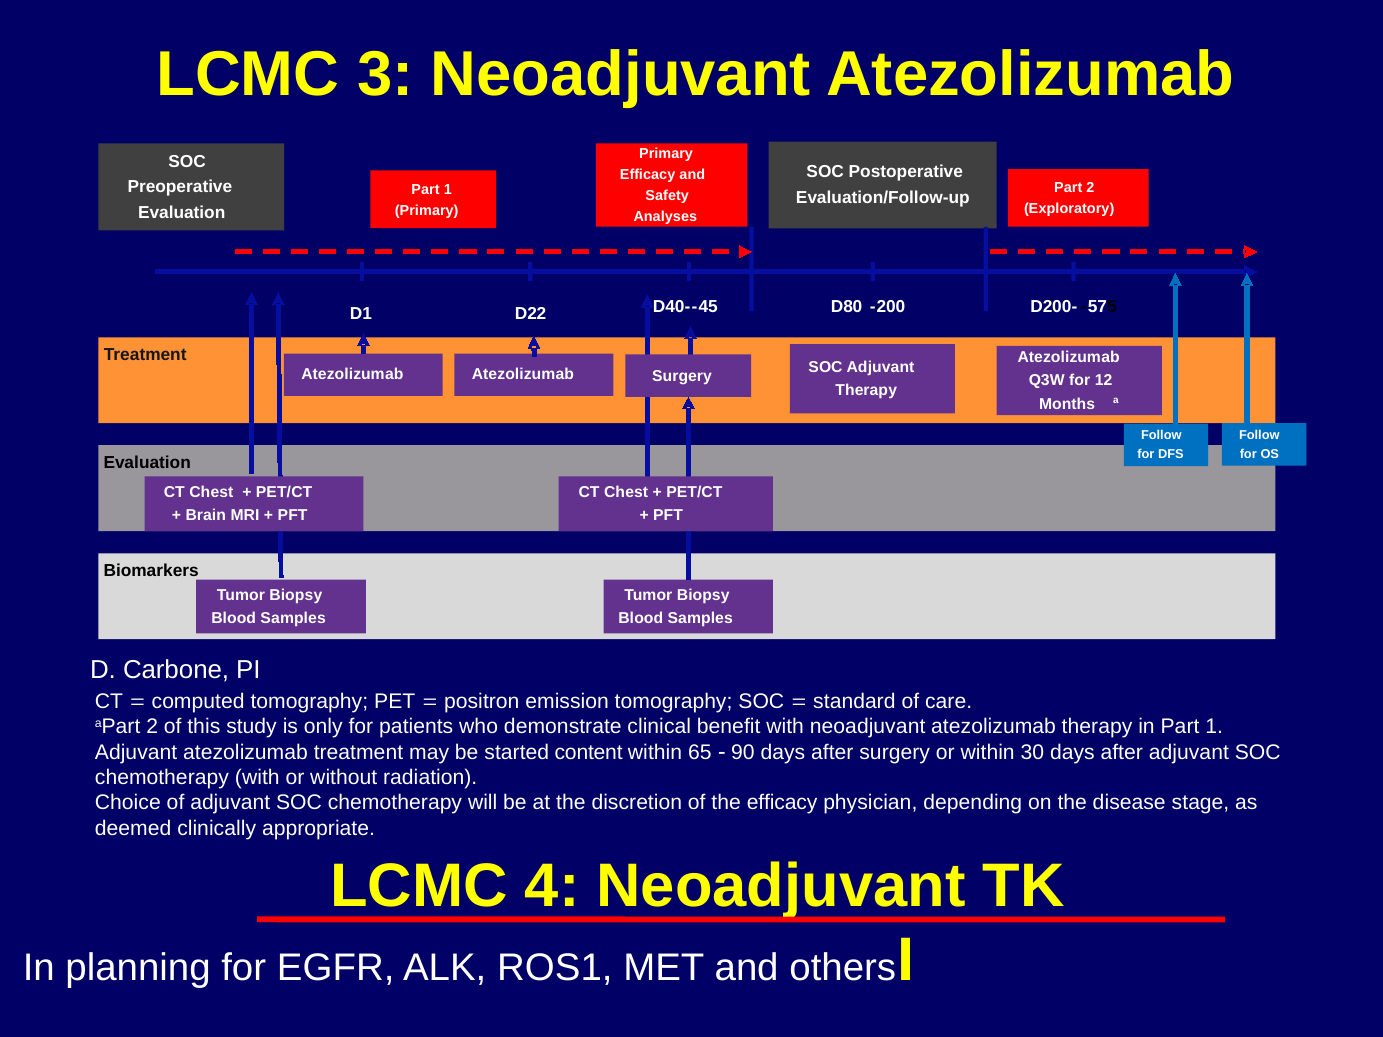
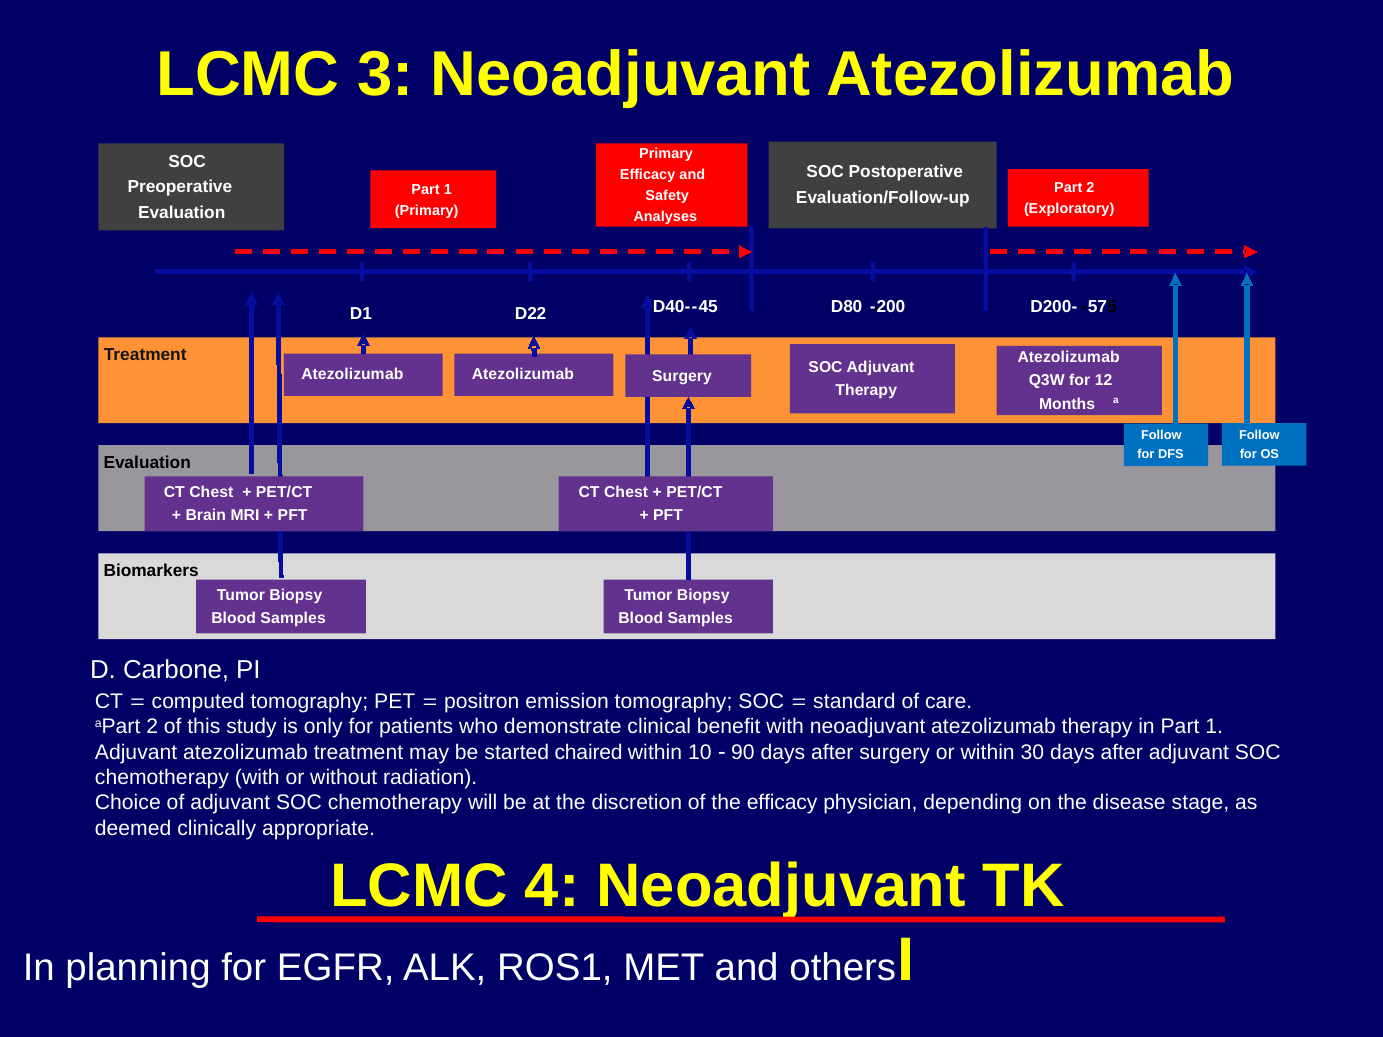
content: content -> chaired
65: 65 -> 10
